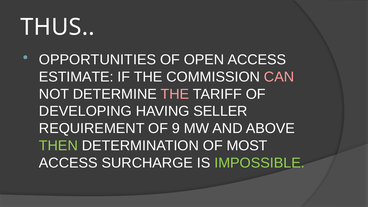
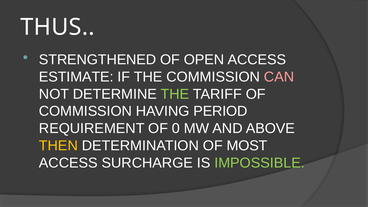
OPPORTUNITIES: OPPORTUNITIES -> STRENGTHENED
THE at (175, 94) colour: pink -> light green
DEVELOPING at (85, 111): DEVELOPING -> COMMISSION
SELLER: SELLER -> PERIOD
9: 9 -> 0
THEN colour: light green -> yellow
